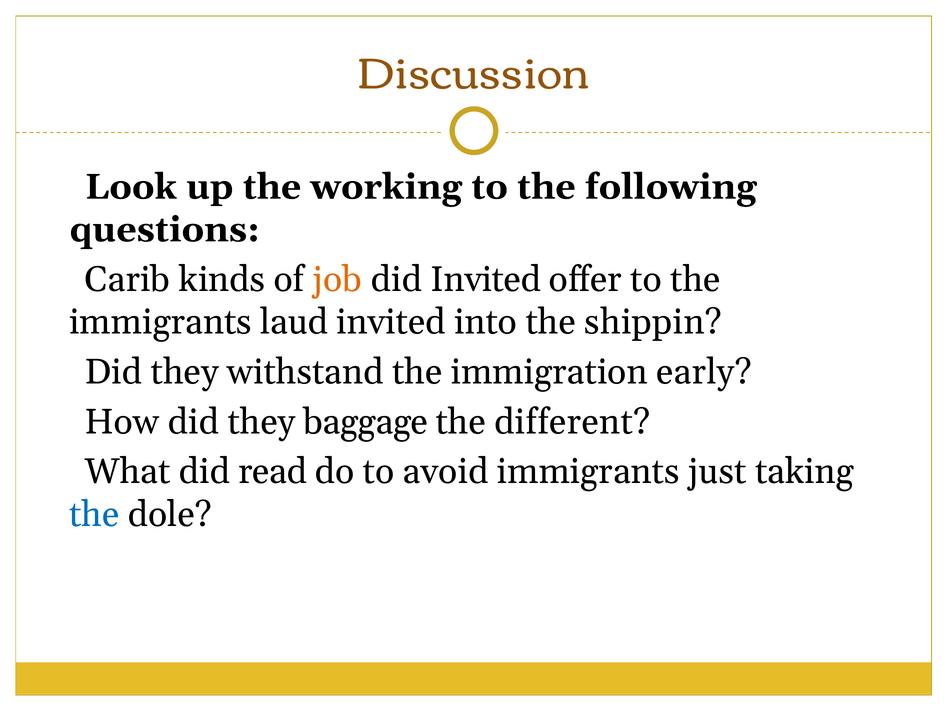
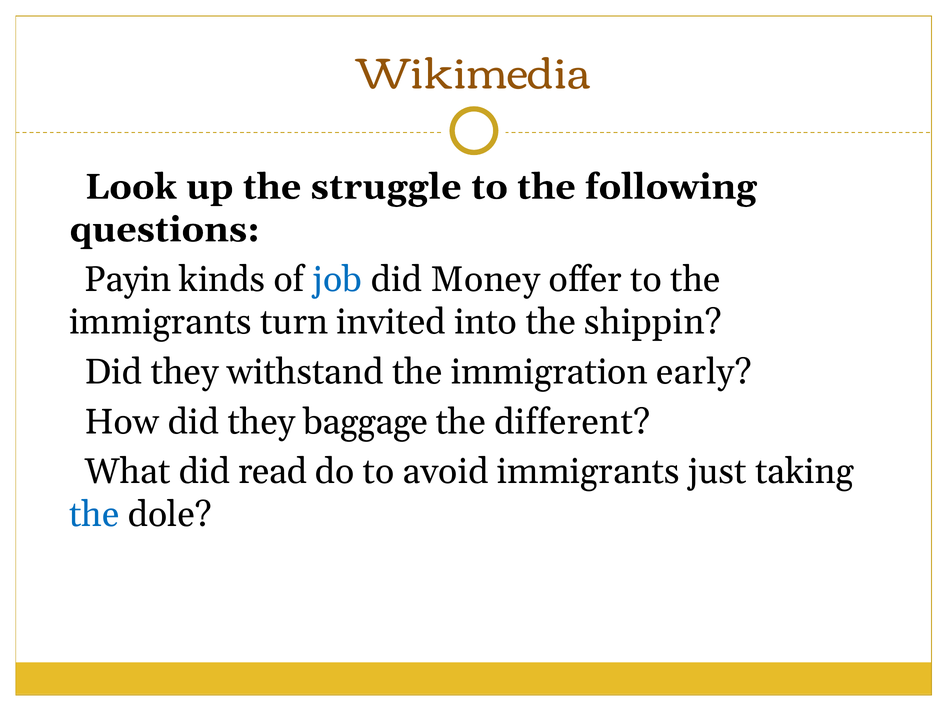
Discussion: Discussion -> Wikimedia
working: working -> struggle
Carib: Carib -> Payin
job colour: orange -> blue
did Invited: Invited -> Money
laud: laud -> turn
